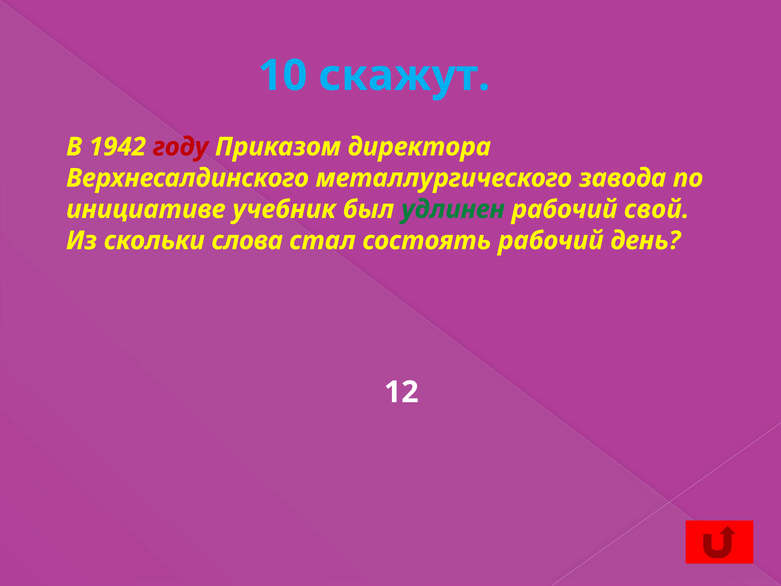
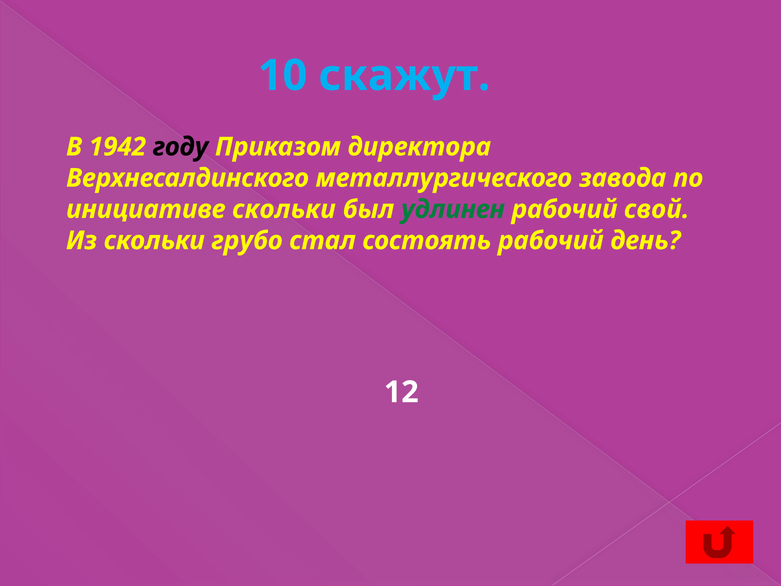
году colour: red -> black
инициативе учебник: учебник -> скольки
слова: слова -> грубо
